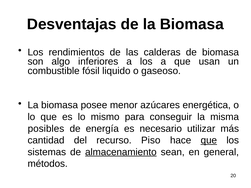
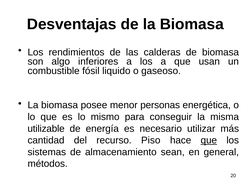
azúcares: azúcares -> personas
posibles: posibles -> utilizable
almacenamiento underline: present -> none
